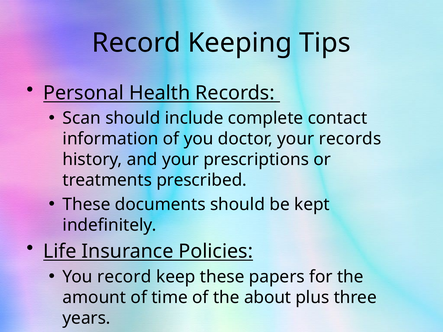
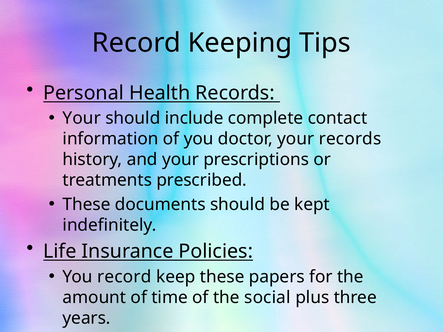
Scan at (82, 118): Scan -> Your
about: about -> social
